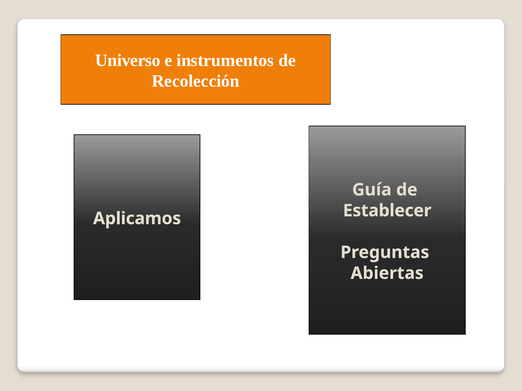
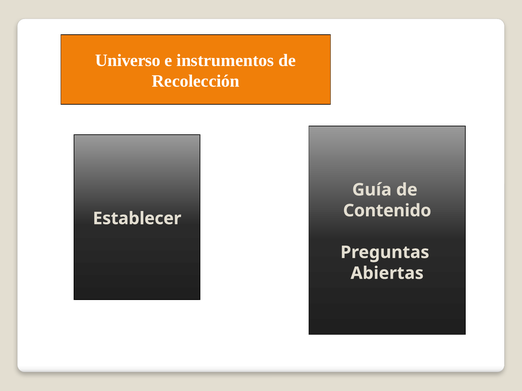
Establecer: Establecer -> Contenido
Aplicamos: Aplicamos -> Establecer
